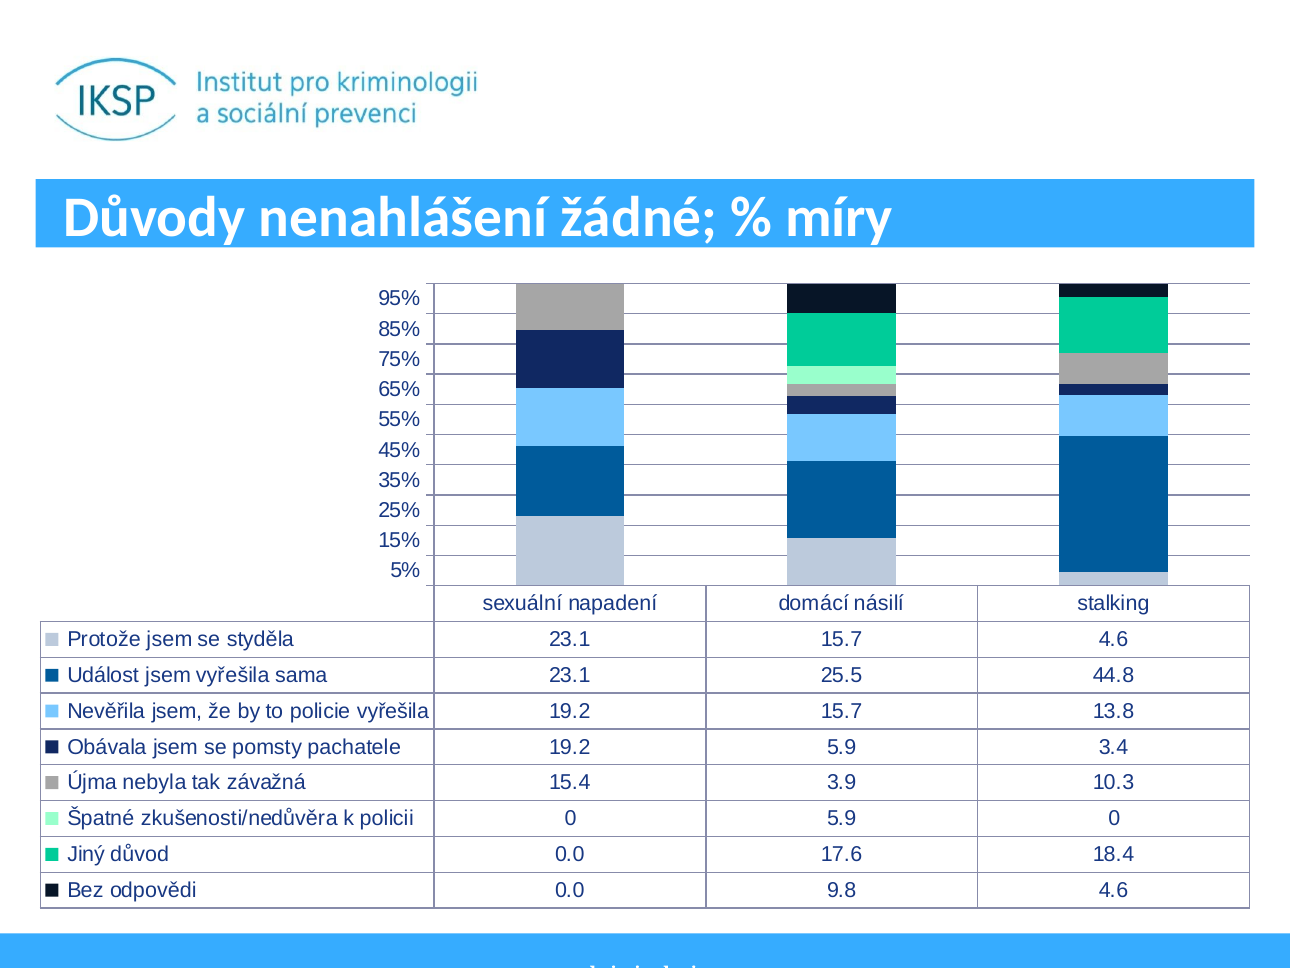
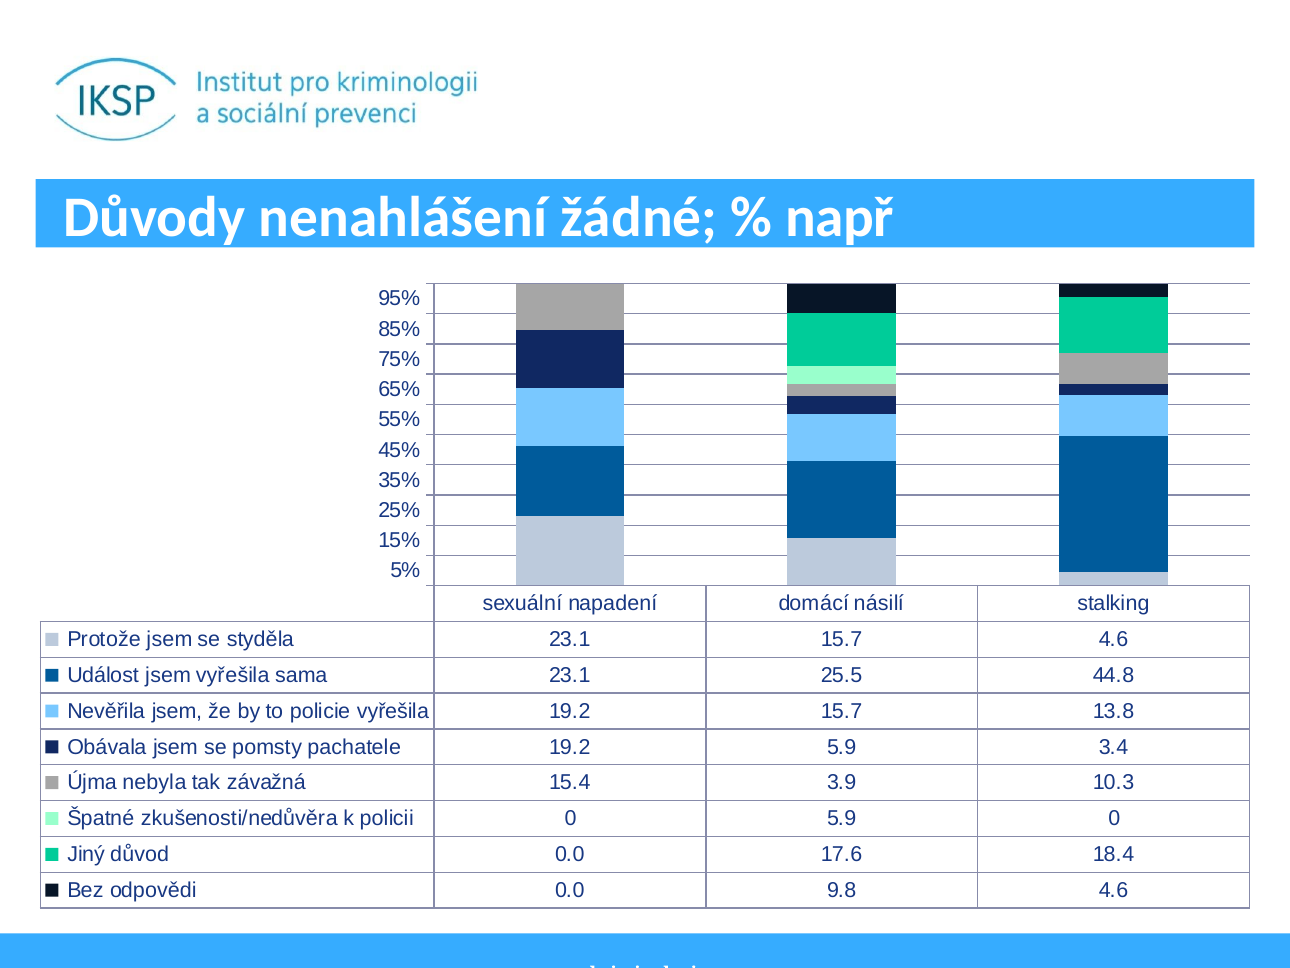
míry: míry -> např
